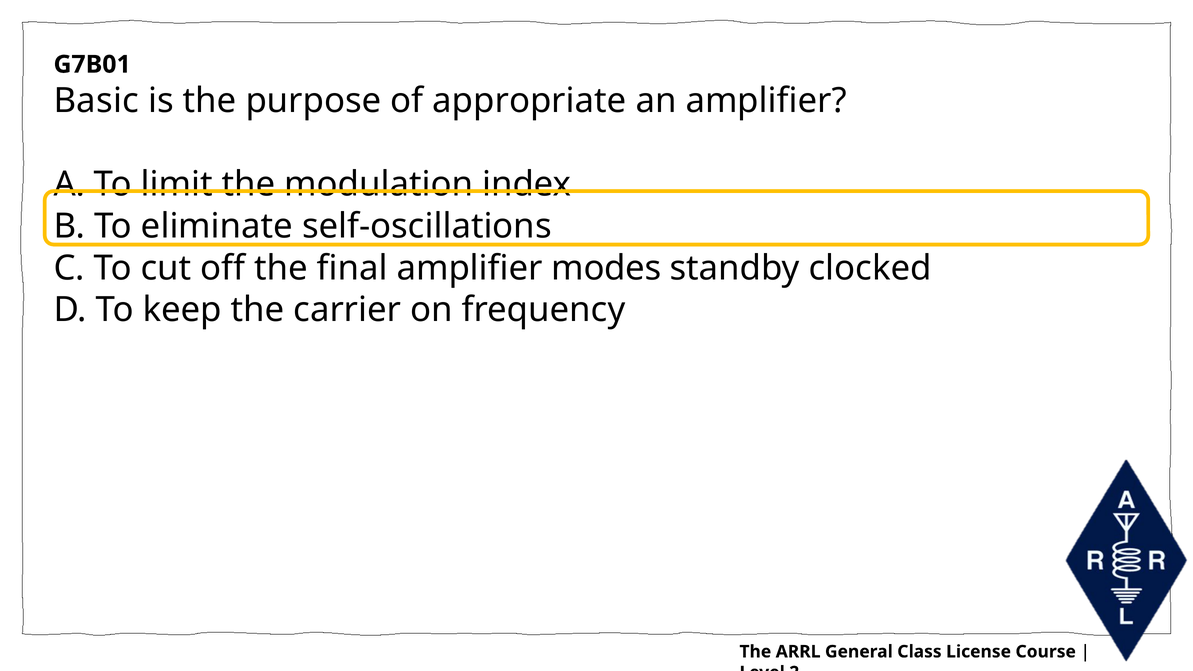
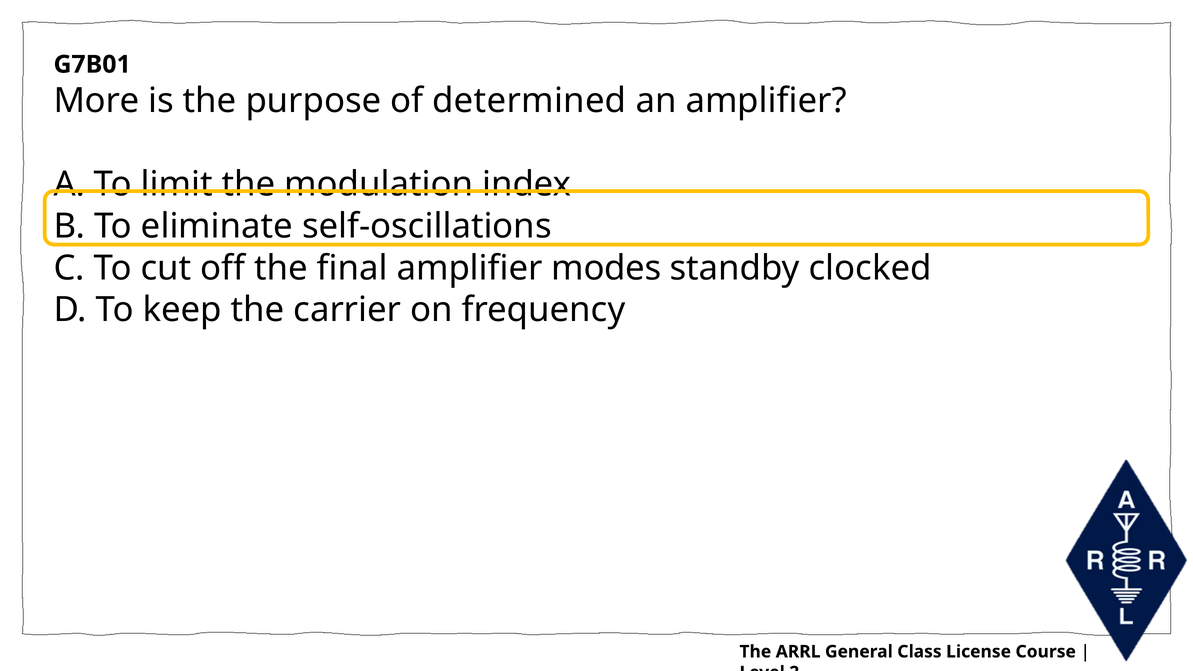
Basic: Basic -> More
appropriate: appropriate -> determined
